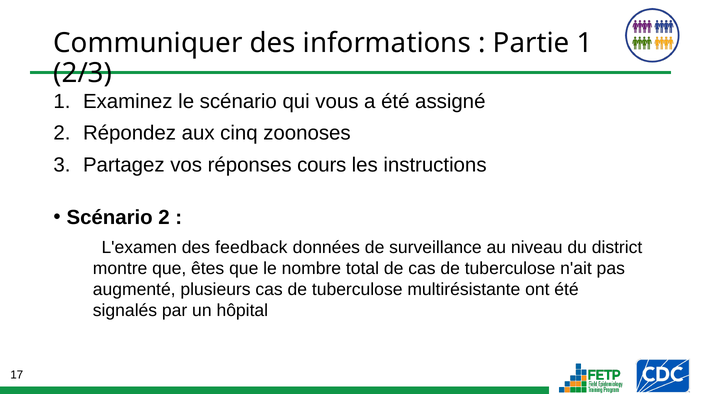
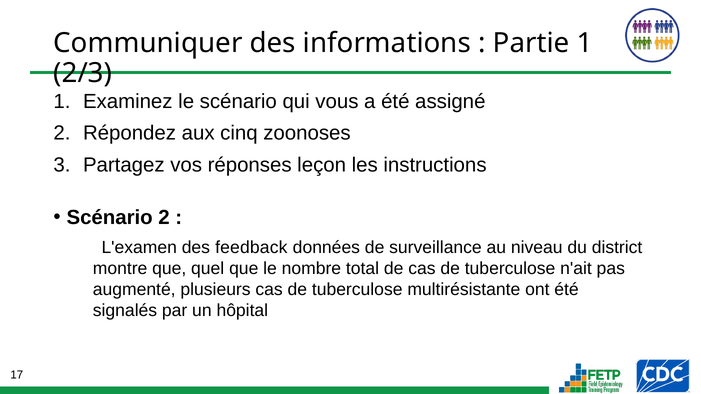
cours: cours -> leçon
êtes: êtes -> quel
